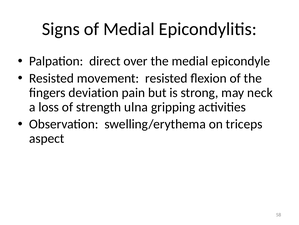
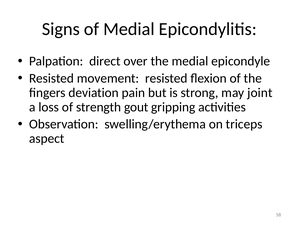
neck: neck -> joint
ulna: ulna -> gout
